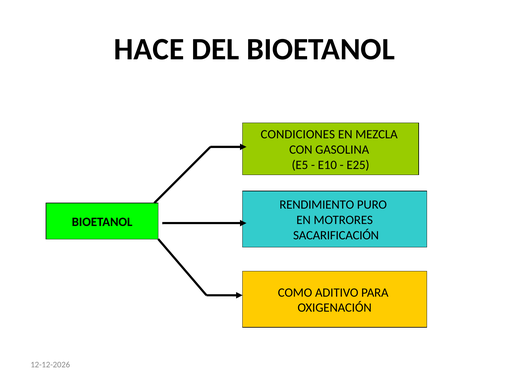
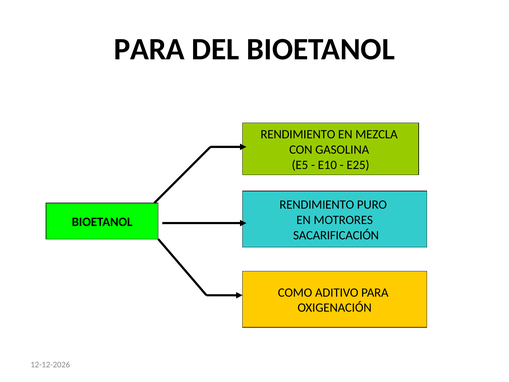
HACE at (149, 49): HACE -> PARA
CONDICIONES at (298, 134): CONDICIONES -> RENDIMIENTO
